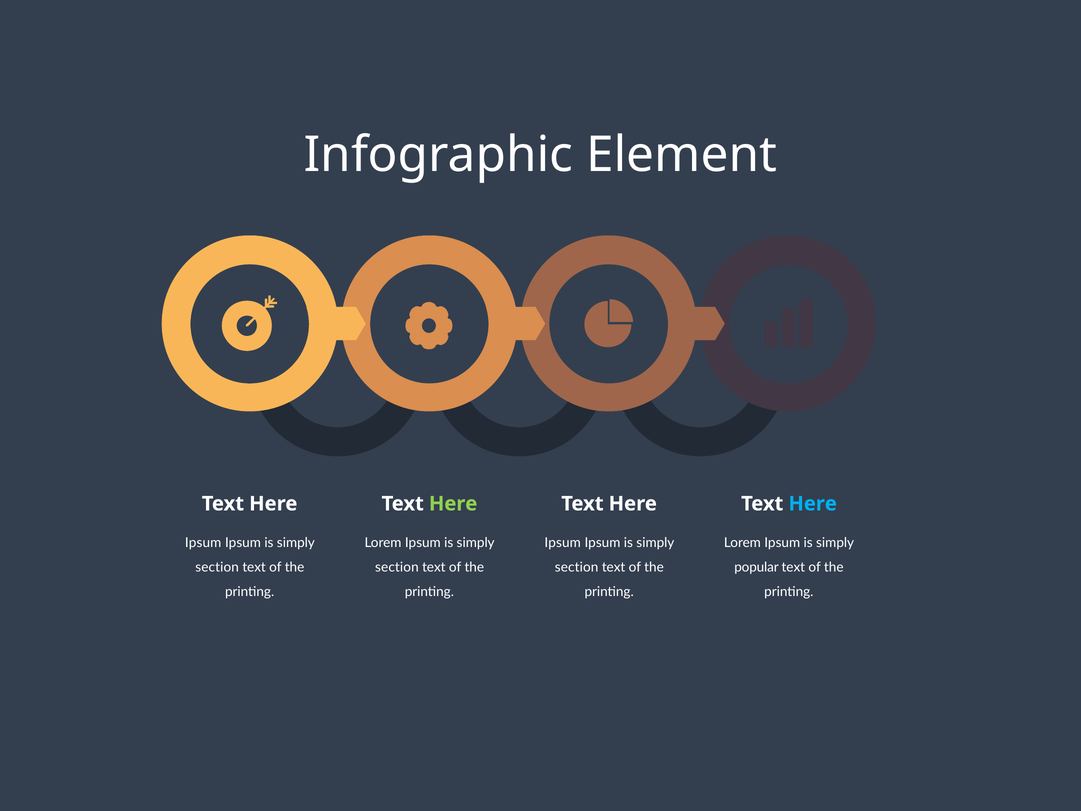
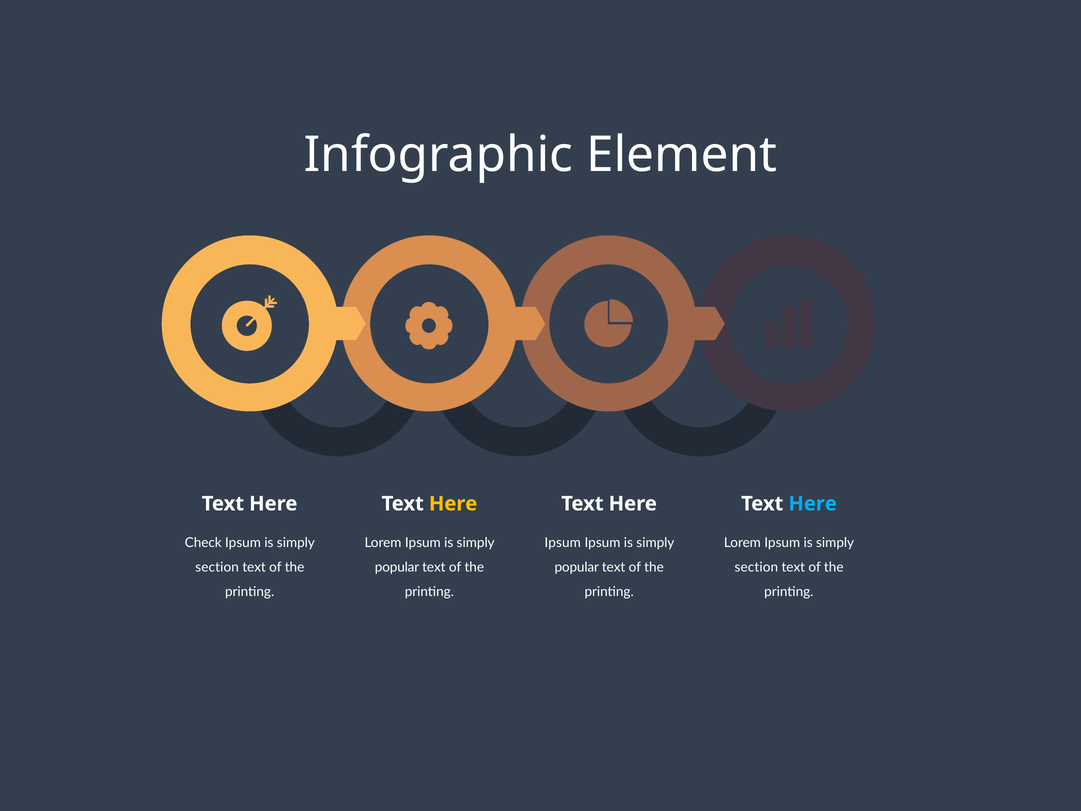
Here at (453, 504) colour: light green -> yellow
Ipsum at (203, 543): Ipsum -> Check
section at (397, 567): section -> popular
section at (577, 567): section -> popular
popular at (756, 567): popular -> section
